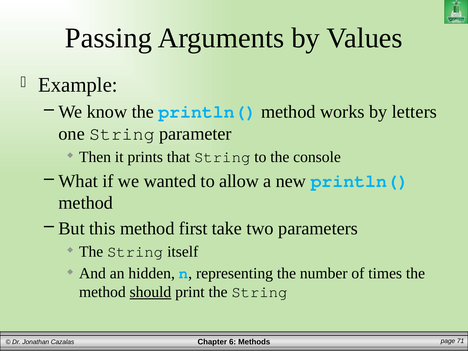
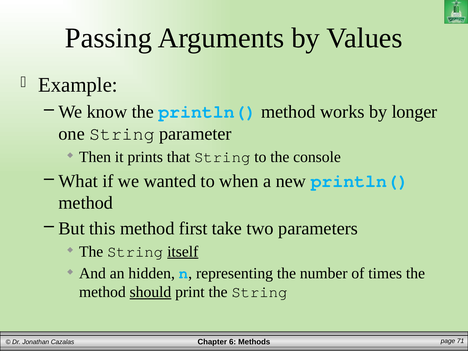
letters: letters -> longer
allow: allow -> when
itself underline: none -> present
